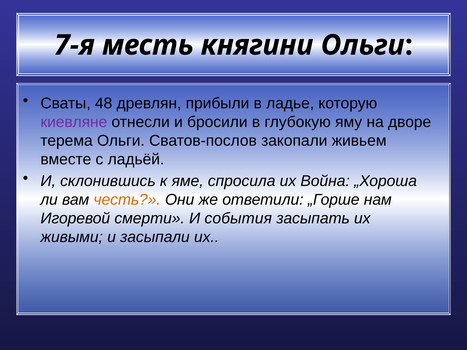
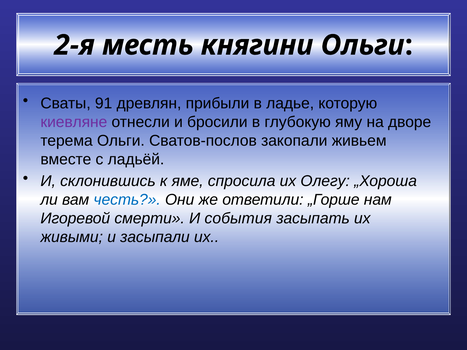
7-я: 7-я -> 2-я
48: 48 -> 91
Война: Война -> Олегу
честь colour: orange -> blue
